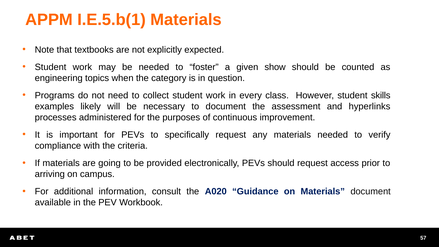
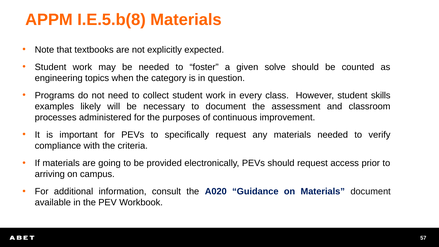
I.E.5.b(1: I.E.5.b(1 -> I.E.5.b(8
show: show -> solve
hyperlinks: hyperlinks -> classroom
